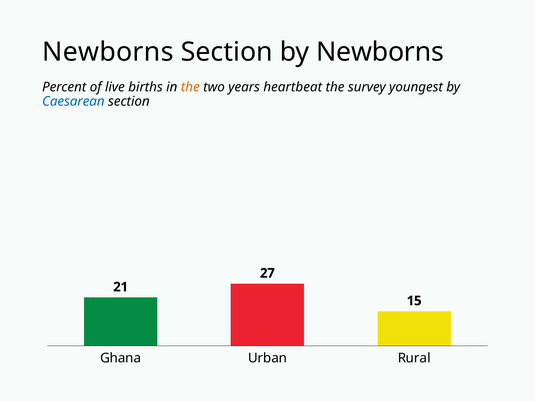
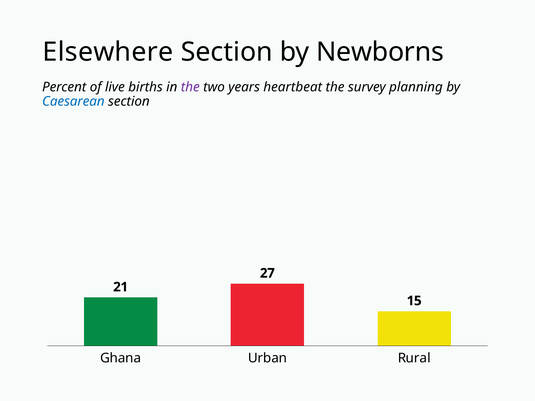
Newborns at (108, 52): Newborns -> Elsewhere
the at (190, 87) colour: orange -> purple
youngest: youngest -> planning
